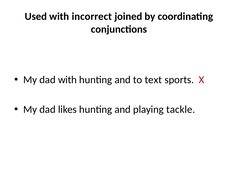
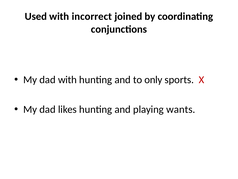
text: text -> only
tackle: tackle -> wants
